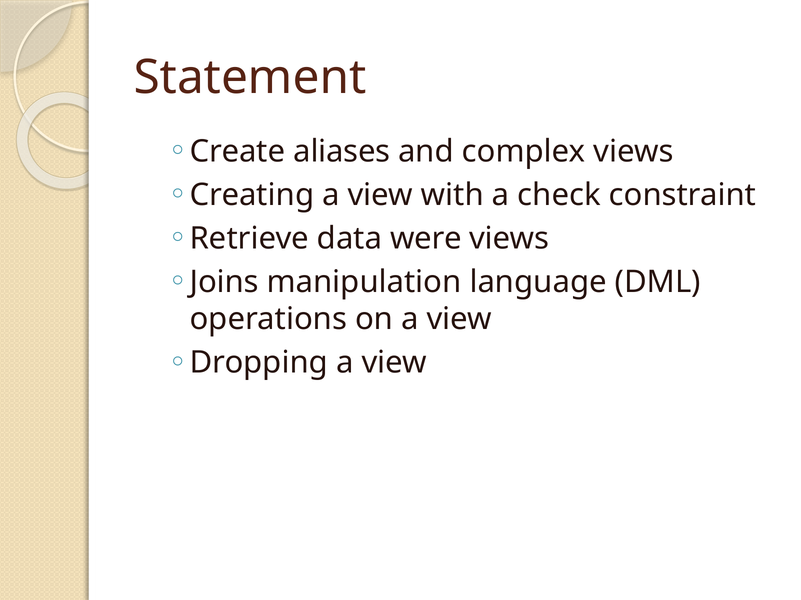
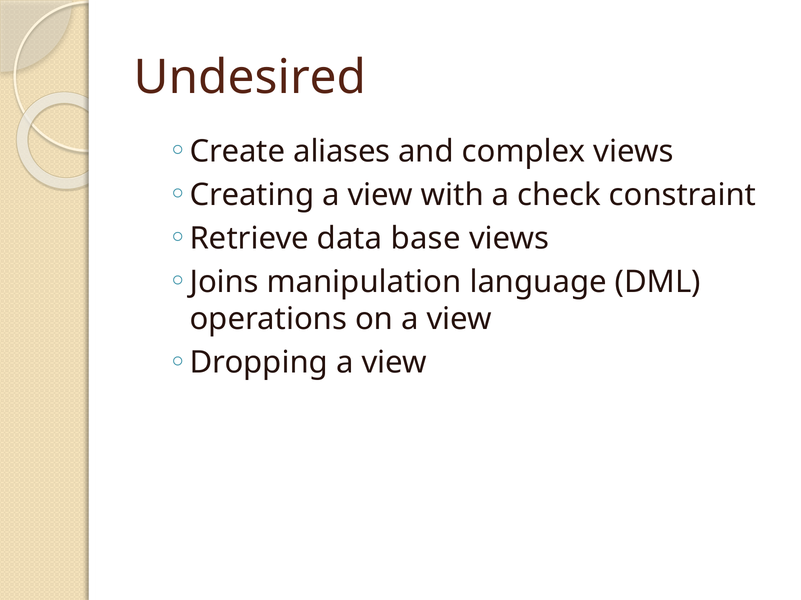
Statement: Statement -> Undesired
were: were -> base
